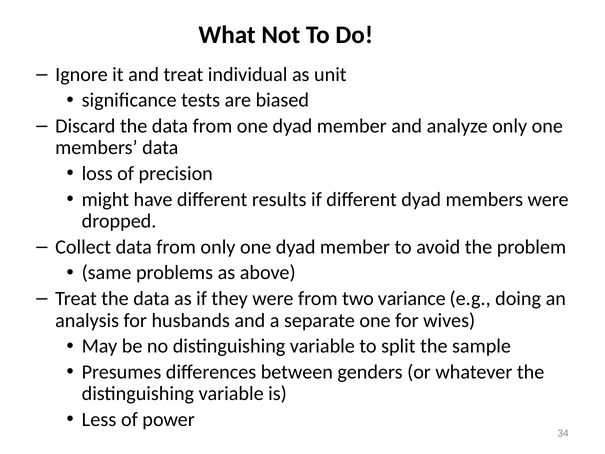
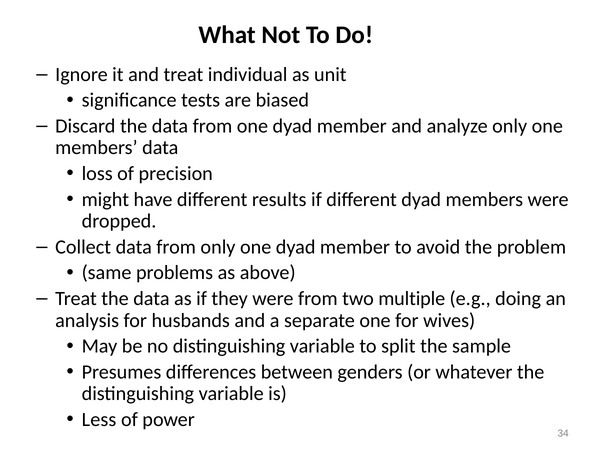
variance: variance -> multiple
